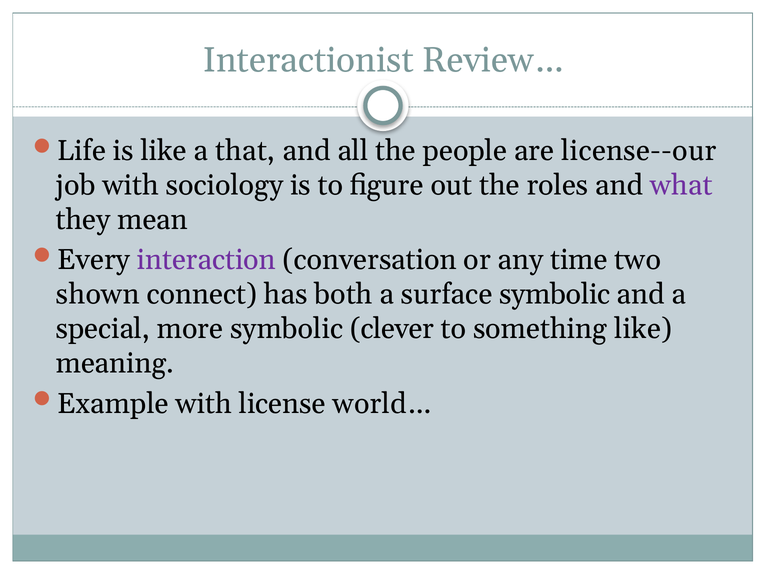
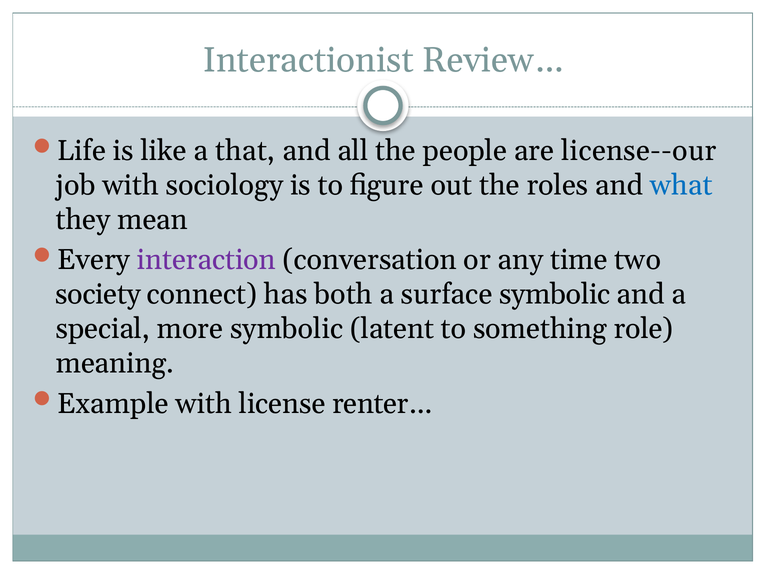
what colour: purple -> blue
shown: shown -> society
clever: clever -> latent
something like: like -> role
world…: world… -> renter…
